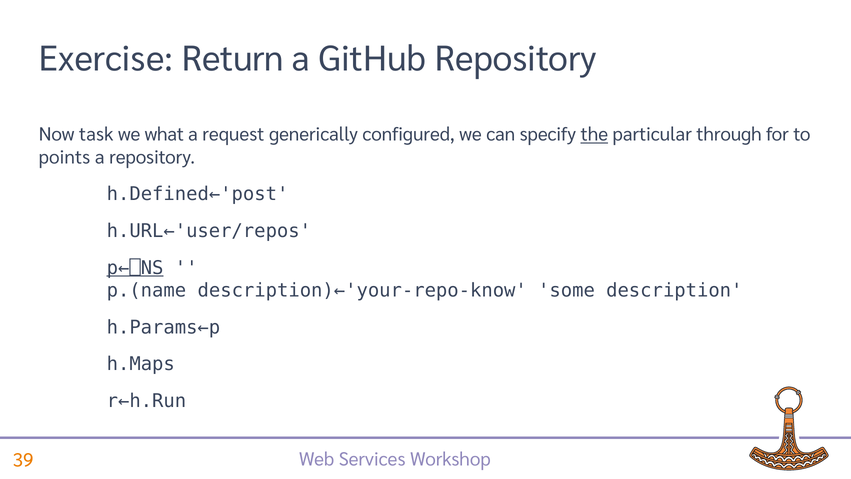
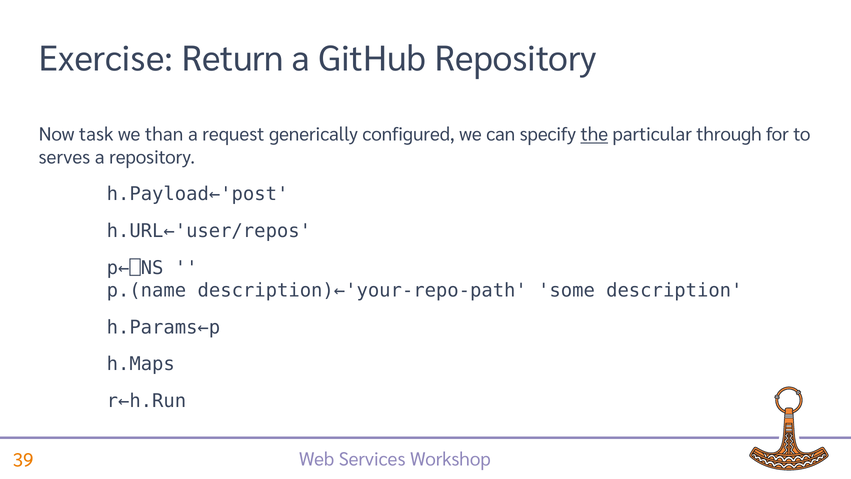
what: what -> than
points: points -> serves
h.Defined←'post: h.Defined←'post -> h.Payload←'post
p←⎕NS underline: present -> none
description)←'your-repo-know: description)←'your-repo-know -> description)←'your-repo-path
